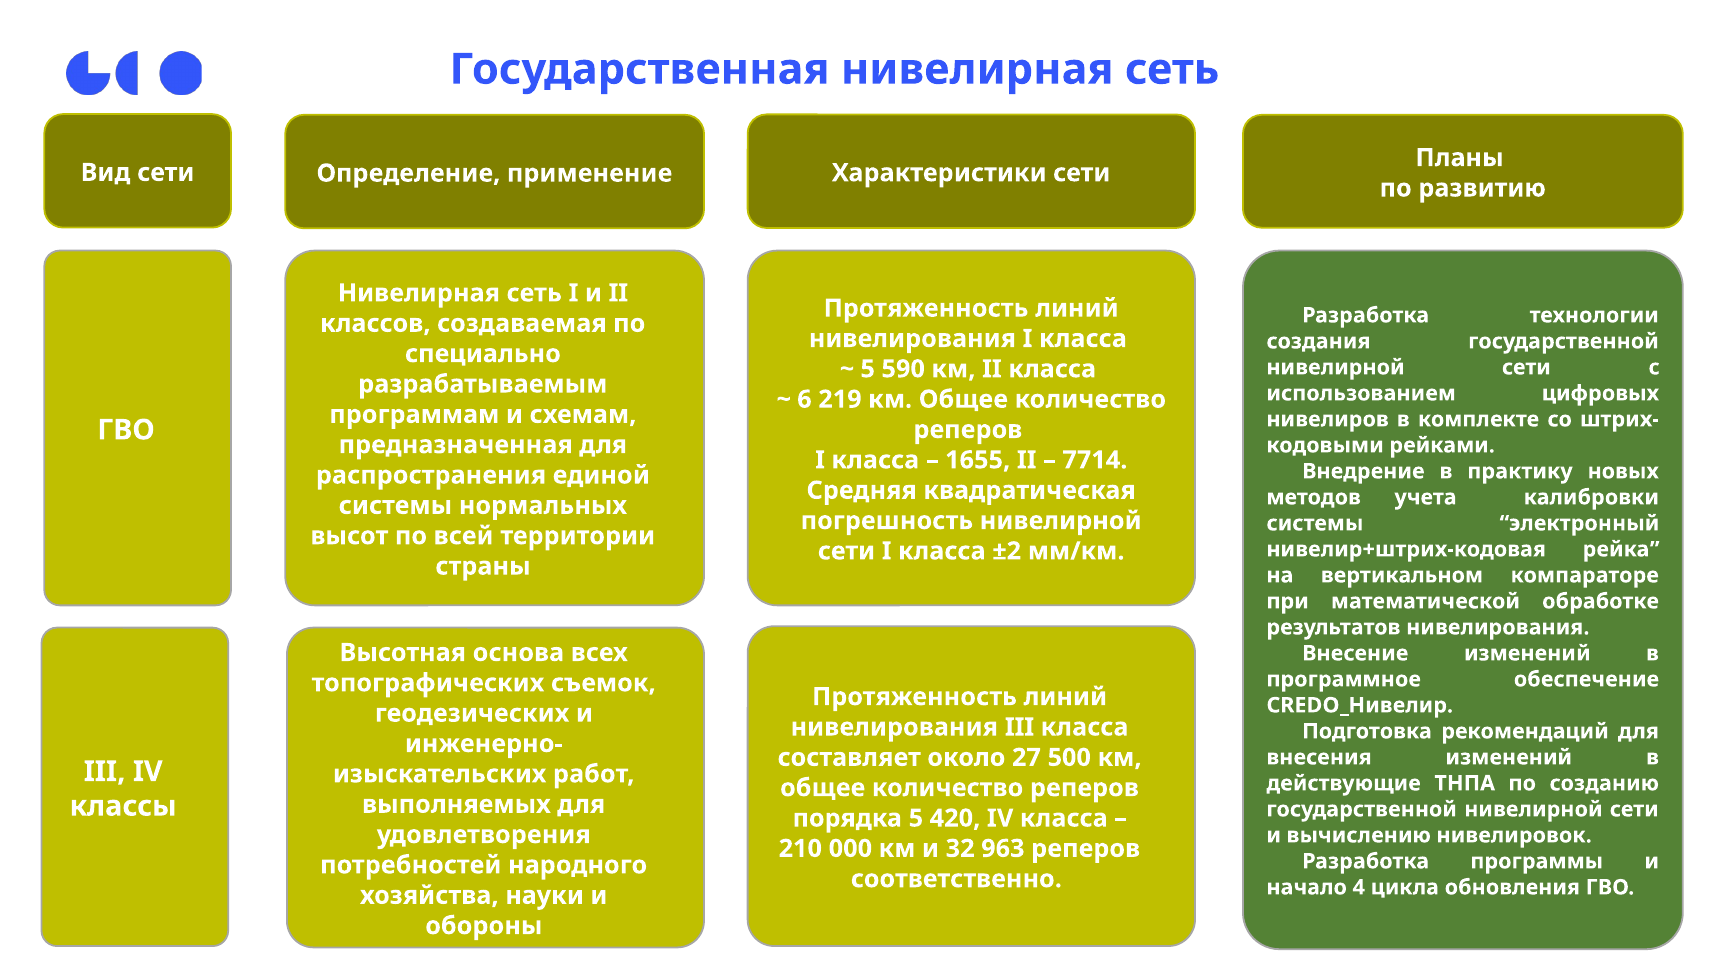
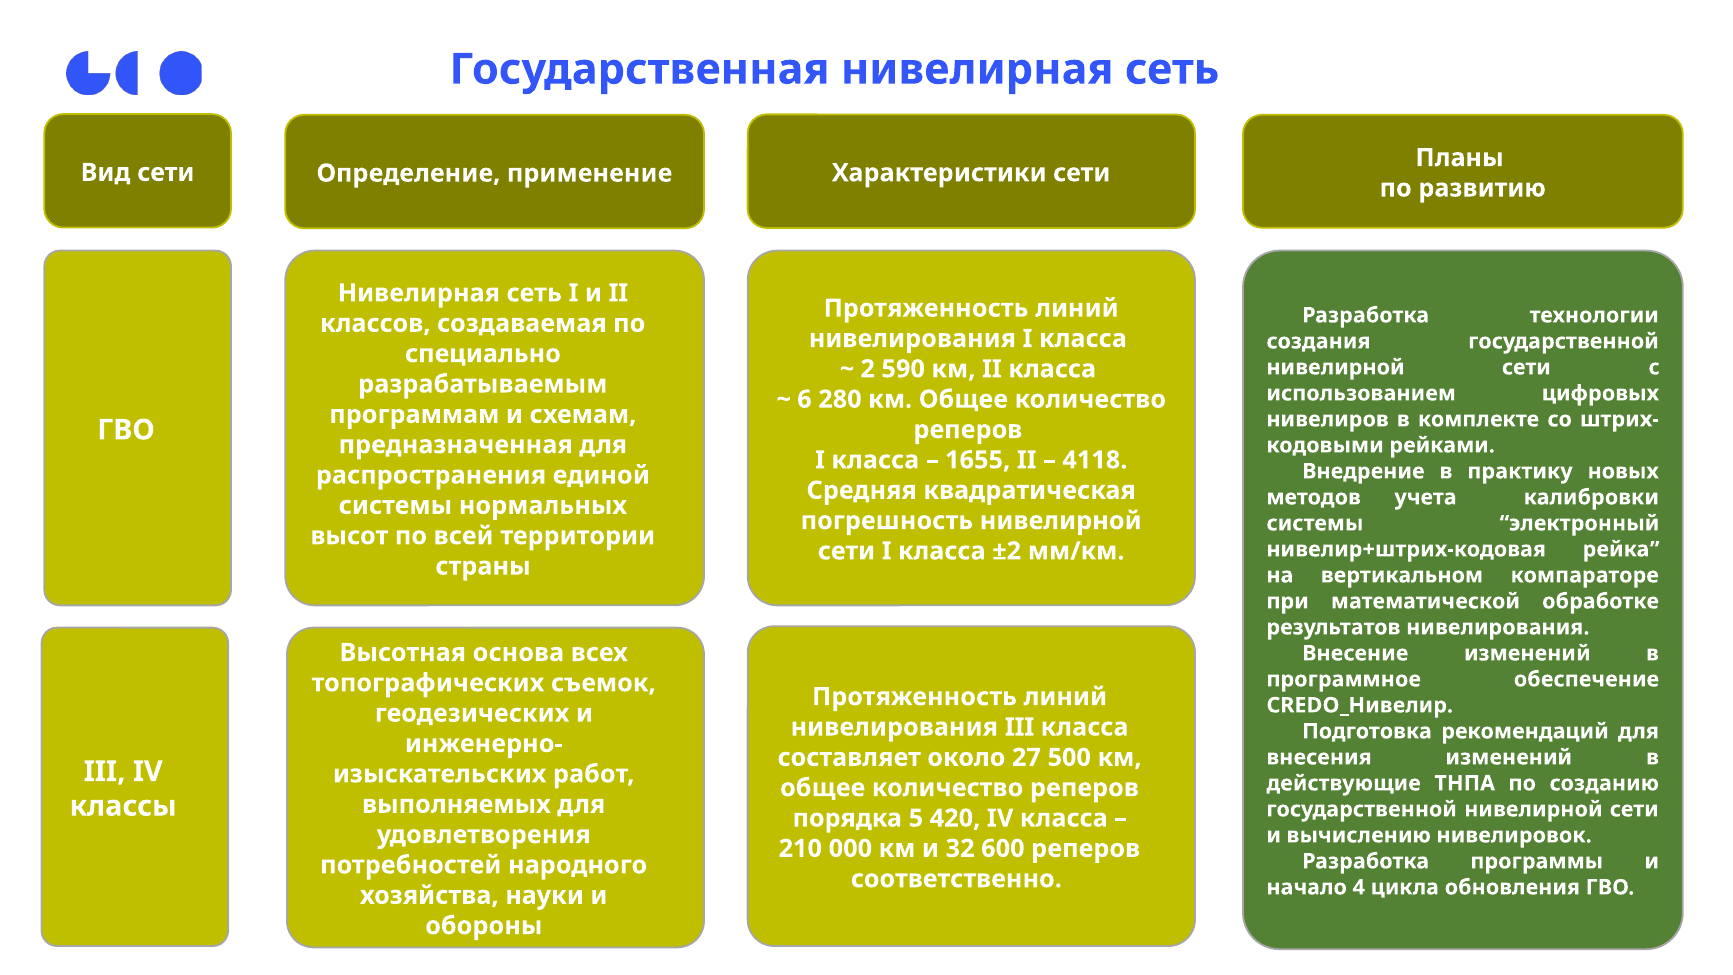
5 at (868, 369): 5 -> 2
219: 219 -> 280
7714: 7714 -> 4118
963: 963 -> 600
